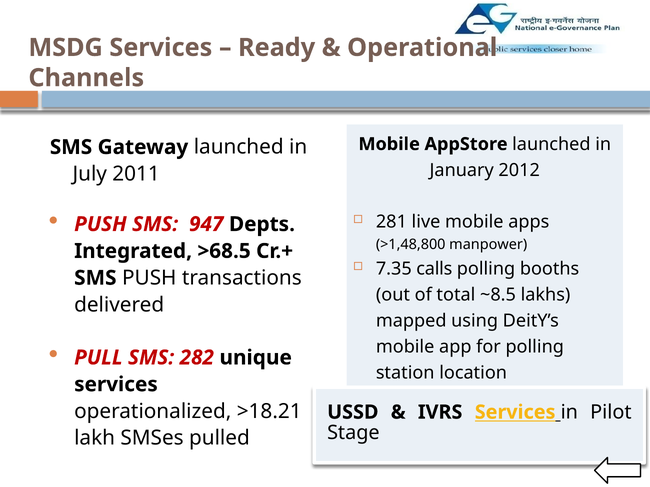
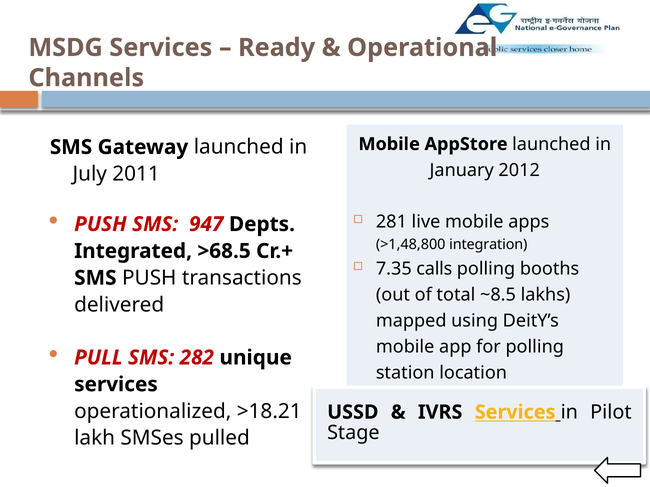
manpower: manpower -> integration
